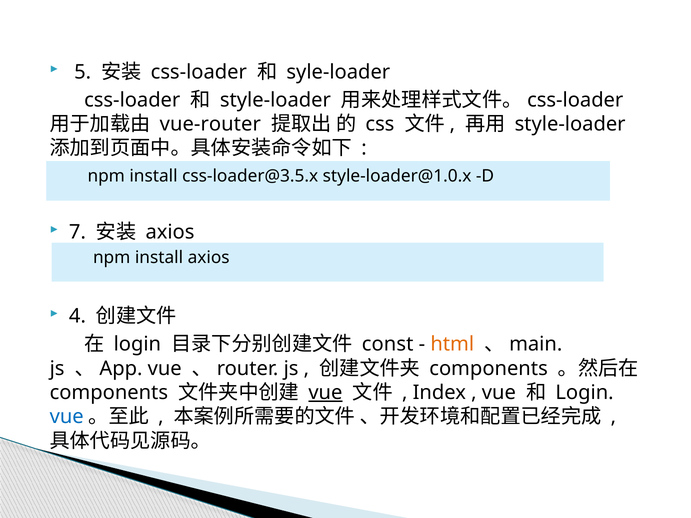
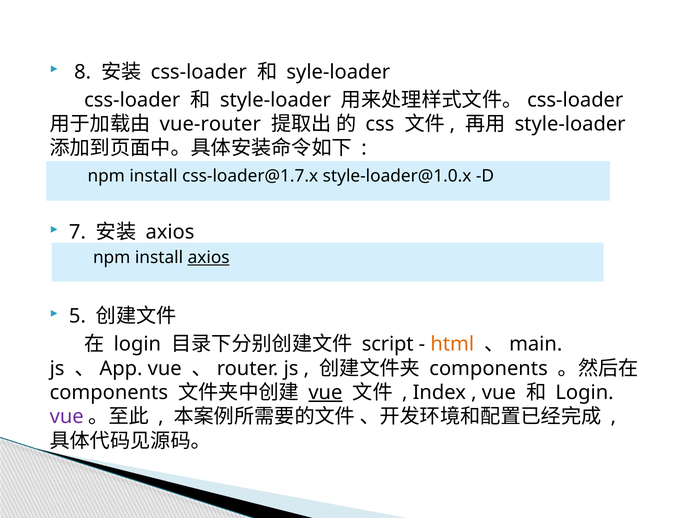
5: 5 -> 8
css-loader@3.5.x: css-loader@3.5.x -> css-loader@1.7.x
axios at (209, 258) underline: none -> present
4: 4 -> 5
const: const -> script
vue at (67, 417) colour: blue -> purple
